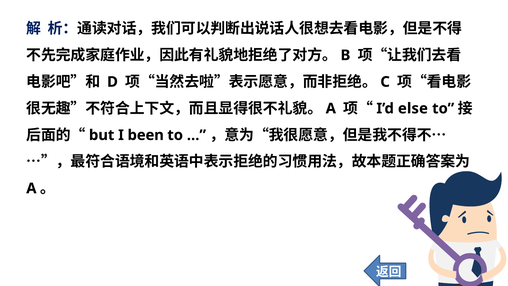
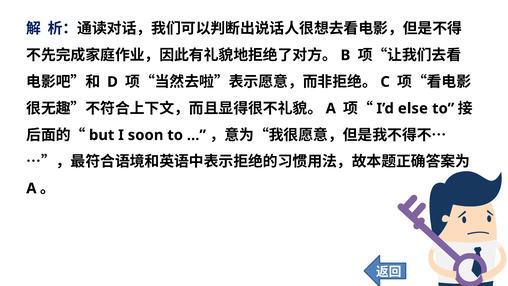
been: been -> soon
